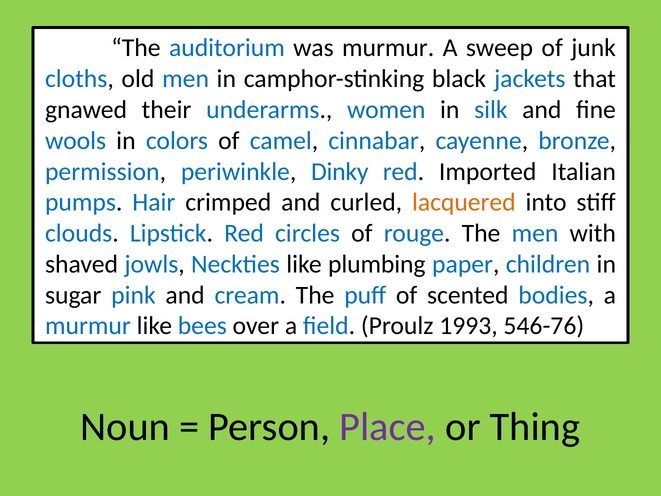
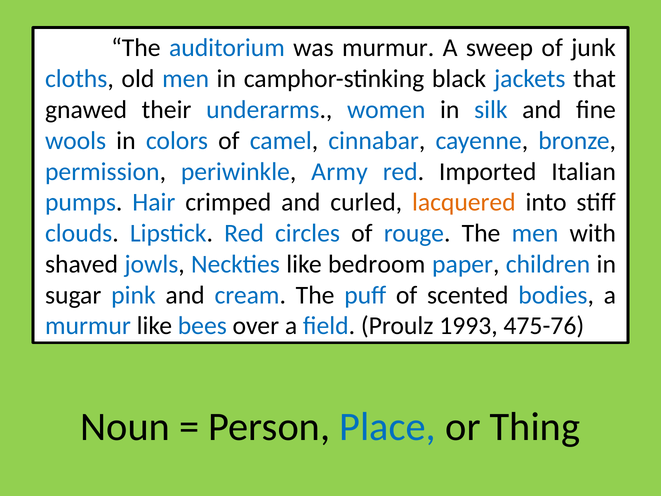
Dinky: Dinky -> Army
plumbing: plumbing -> bedroom
546-76: 546-76 -> 475-76
Place colour: purple -> blue
